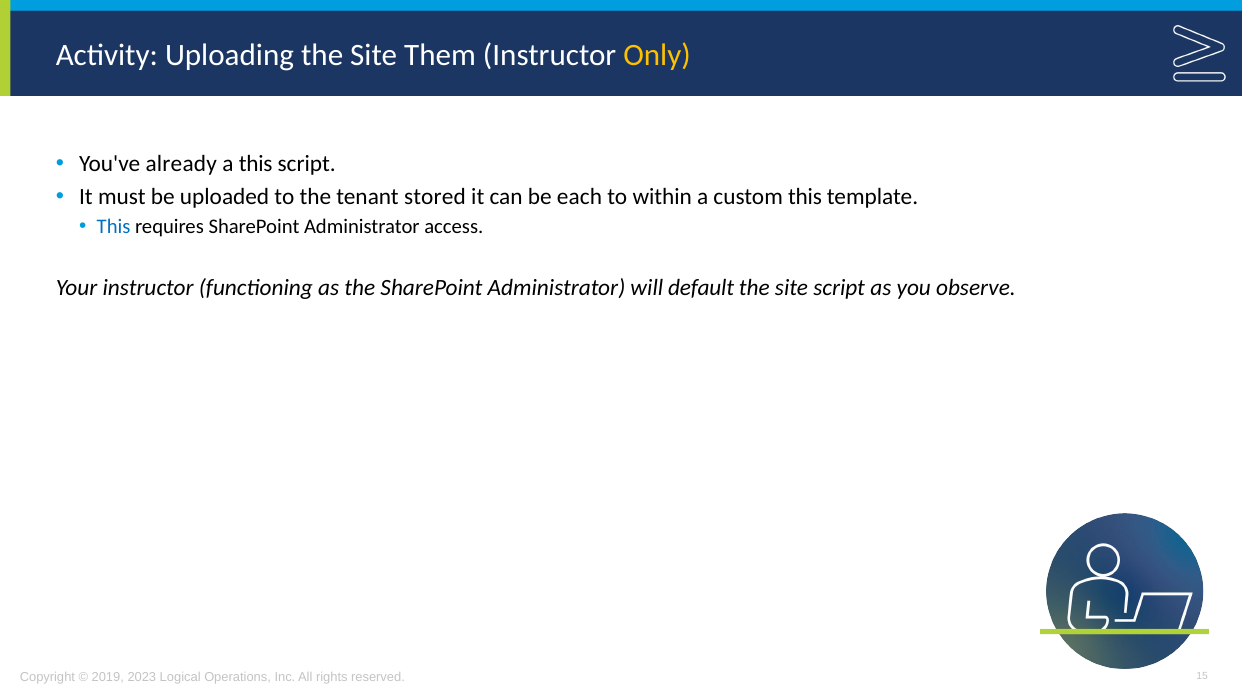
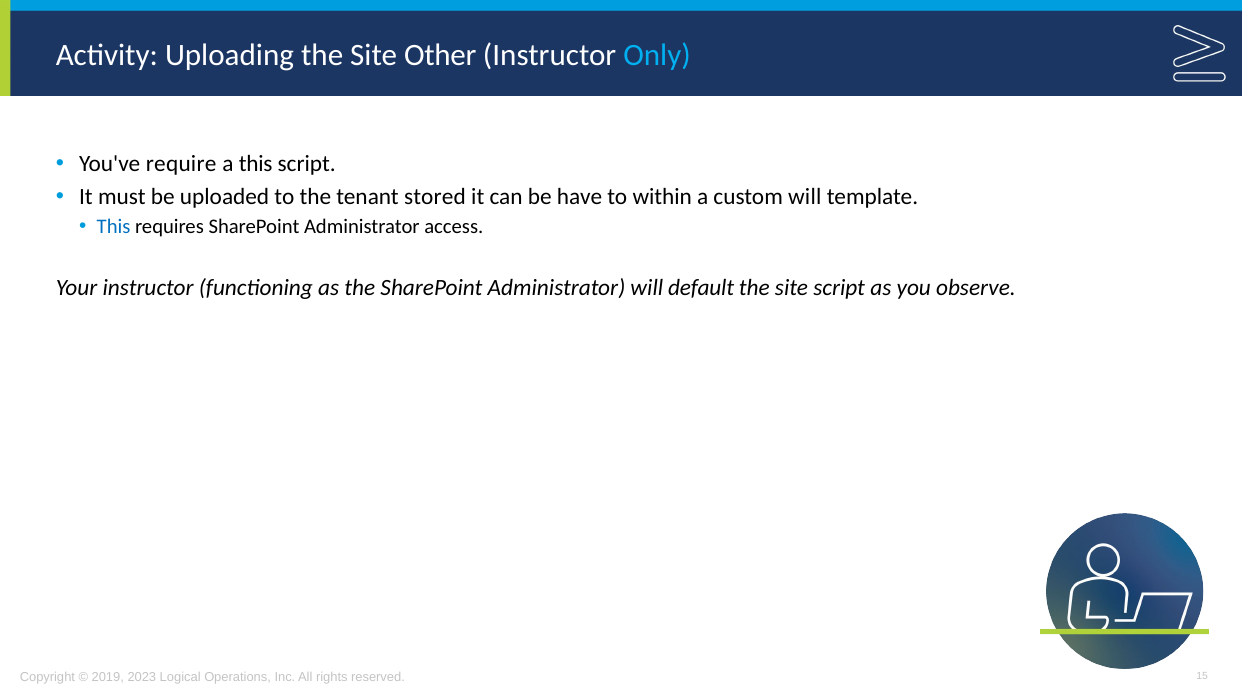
Them: Them -> Other
Only colour: yellow -> light blue
already: already -> require
each: each -> have
custom this: this -> will
